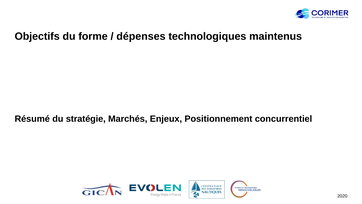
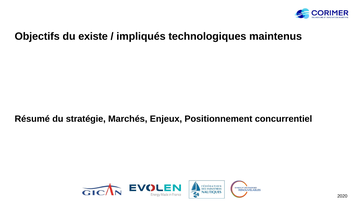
forme: forme -> existe
dépenses: dépenses -> impliqués
